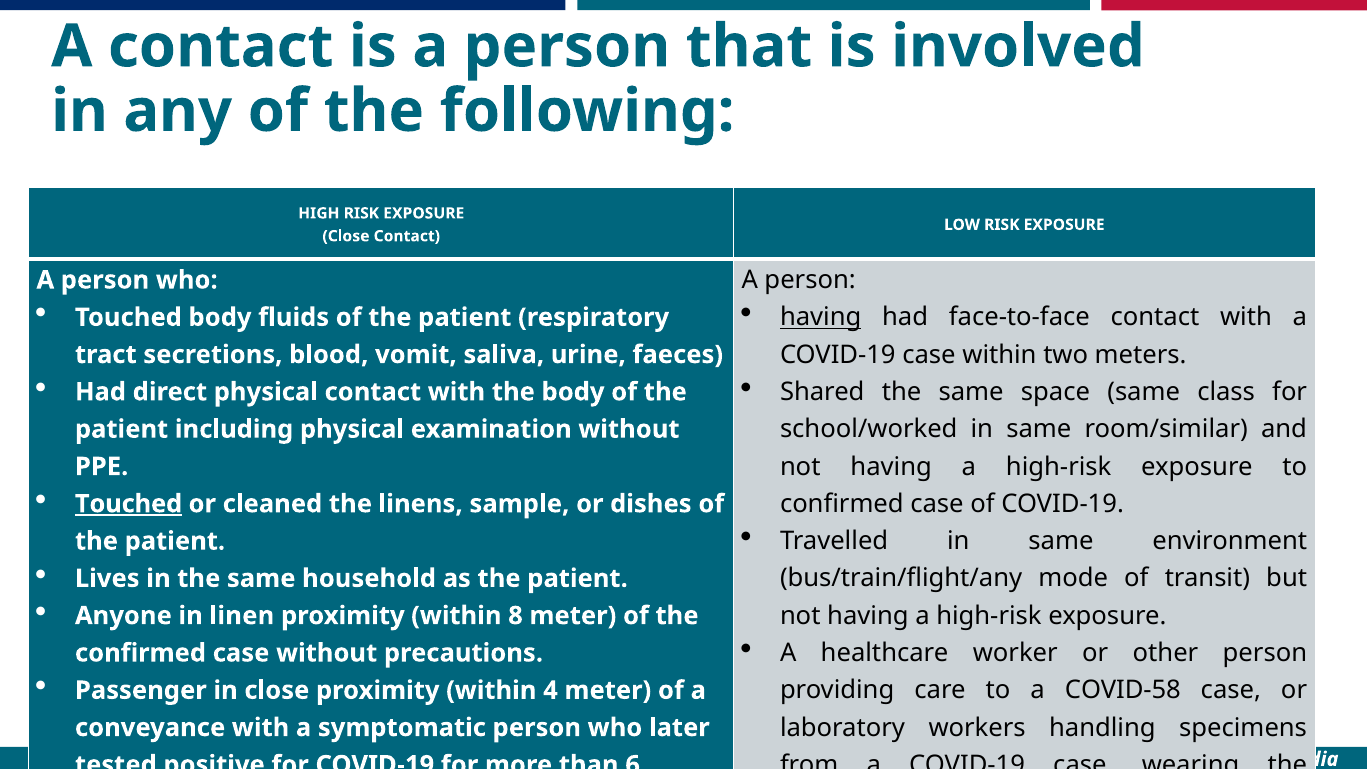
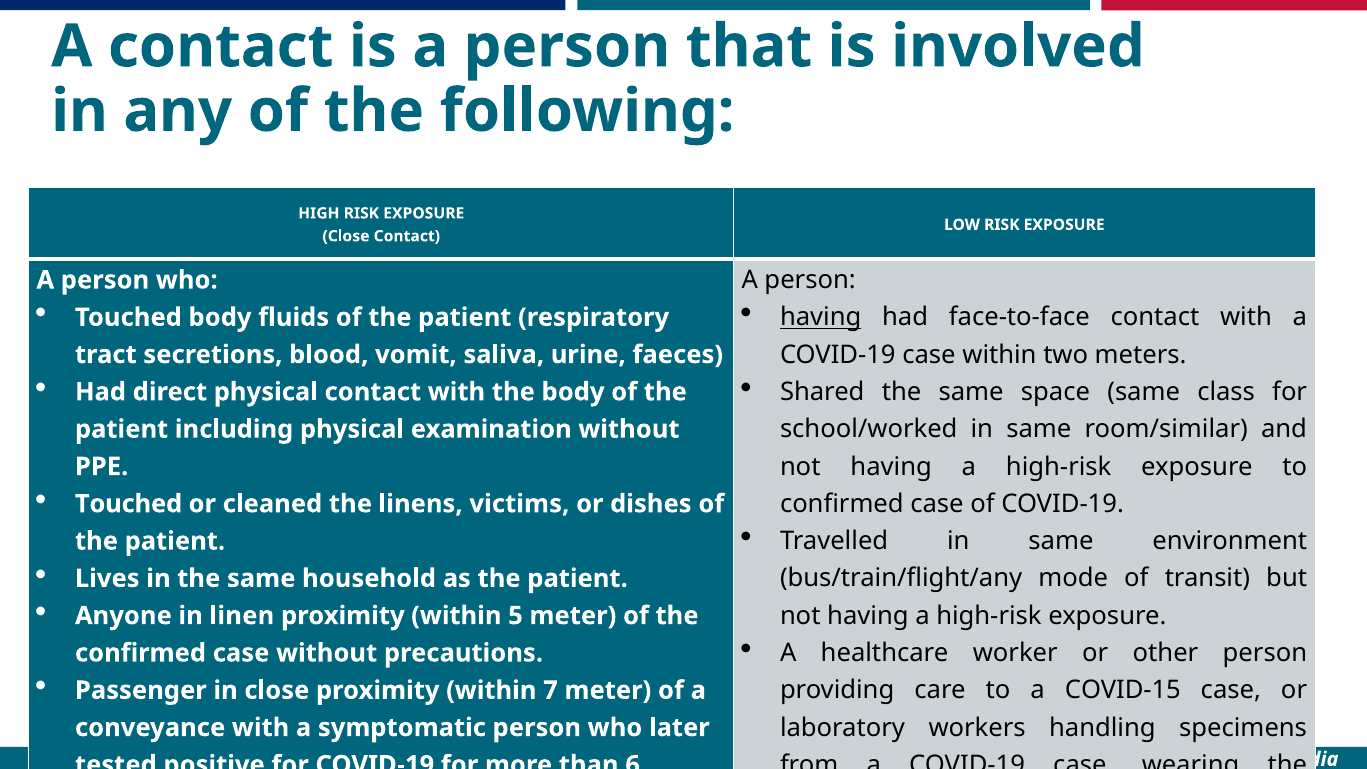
Touched at (129, 504) underline: present -> none
sample: sample -> victims
8: 8 -> 5
4: 4 -> 7
COVID-58: COVID-58 -> COVID-15
